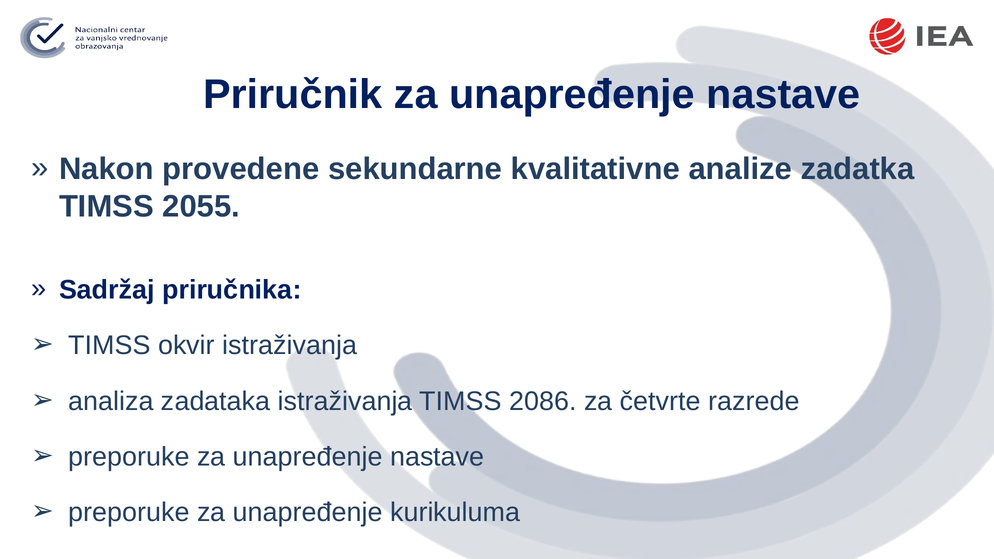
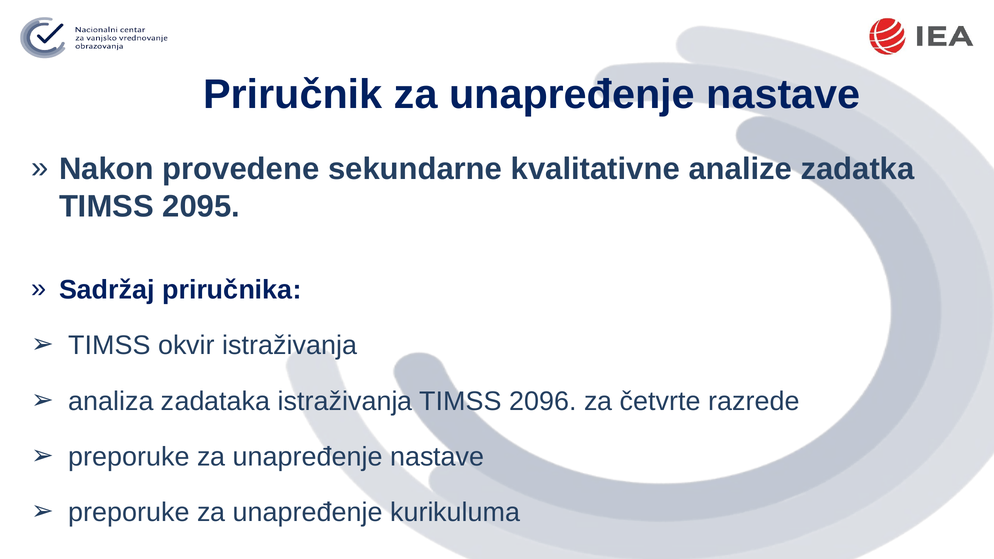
2055: 2055 -> 2095
2086: 2086 -> 2096
